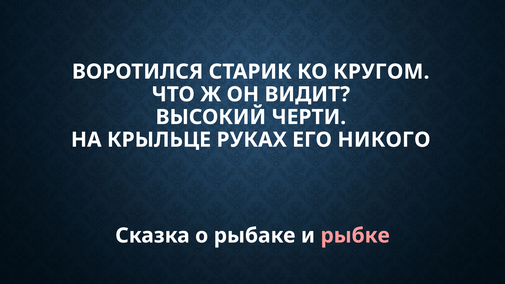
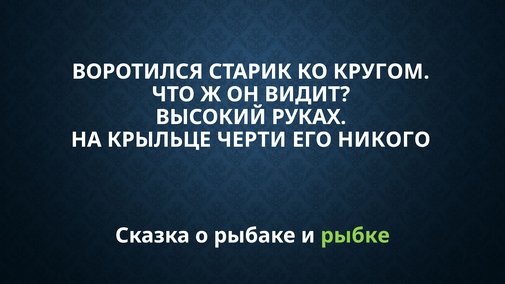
ЧЕРТИ: ЧЕРТИ -> РУКАХ
РУКАХ: РУКАХ -> ЧЕРТИ
рыбке colour: pink -> light green
